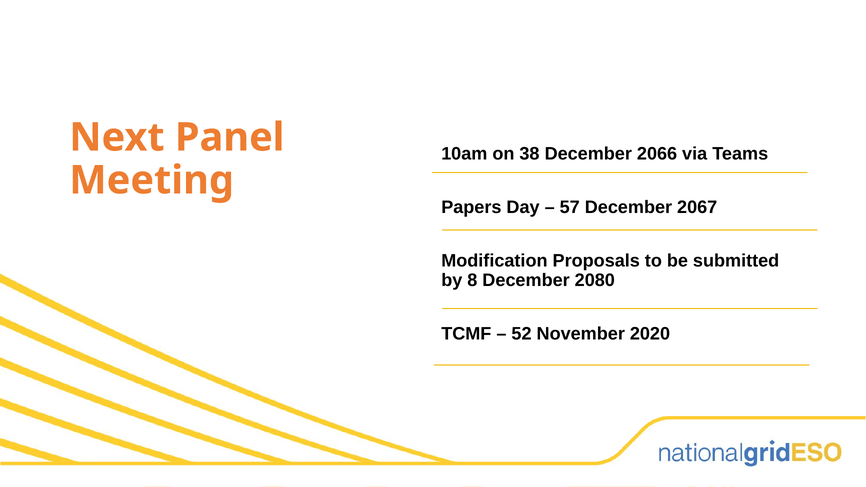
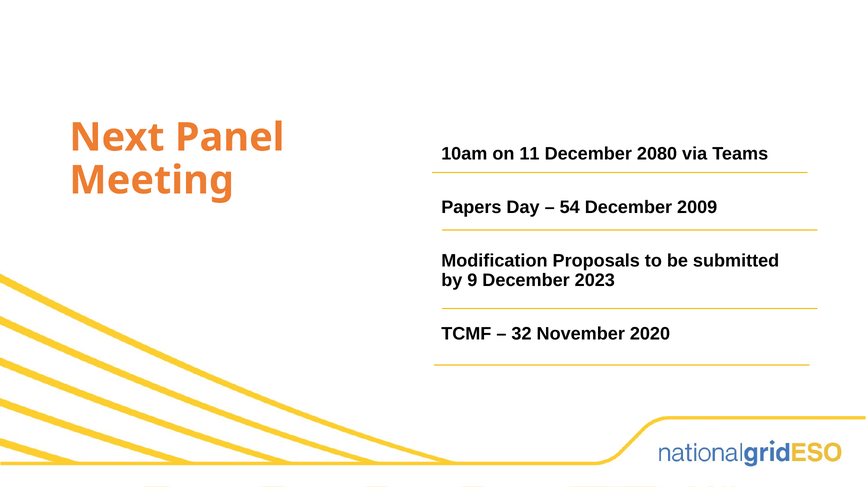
38: 38 -> 11
2066: 2066 -> 2080
57: 57 -> 54
2067: 2067 -> 2009
8: 8 -> 9
2080: 2080 -> 2023
52: 52 -> 32
